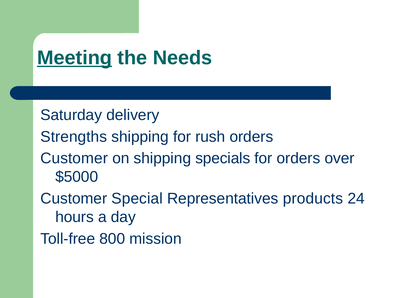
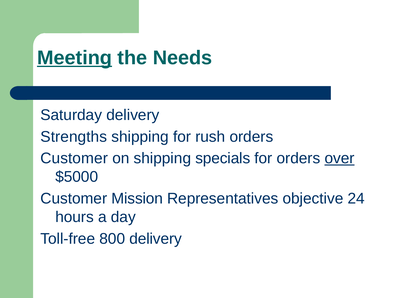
over underline: none -> present
Special: Special -> Mission
products: products -> objective
800 mission: mission -> delivery
